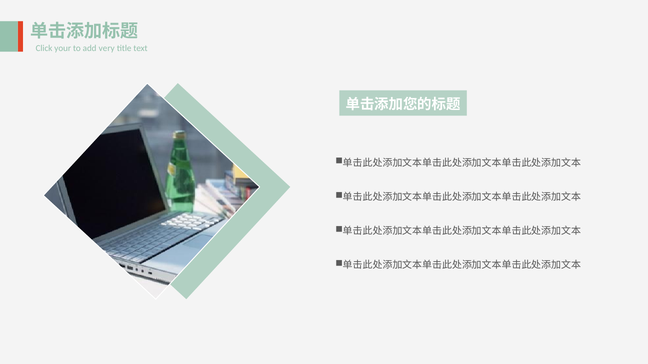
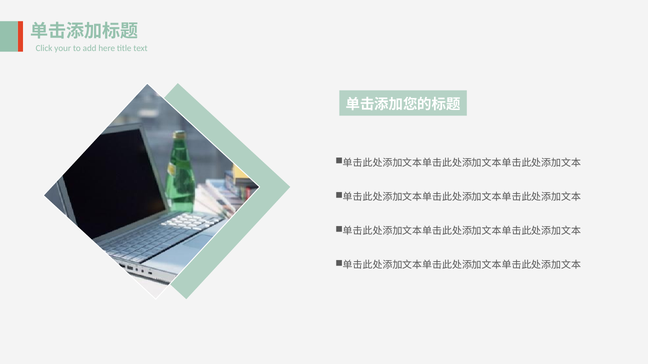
very: very -> here
